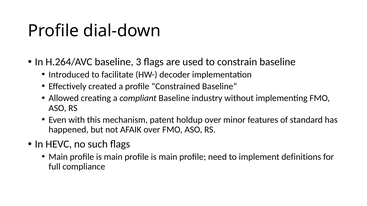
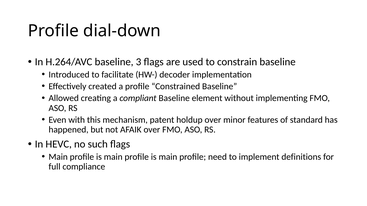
industry: industry -> element
